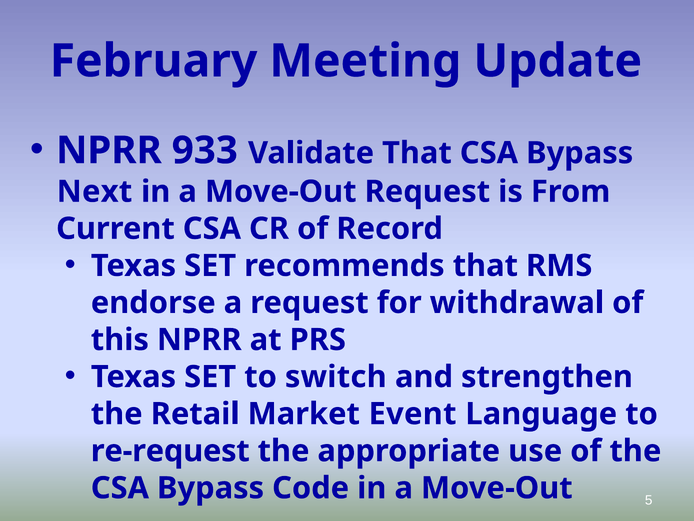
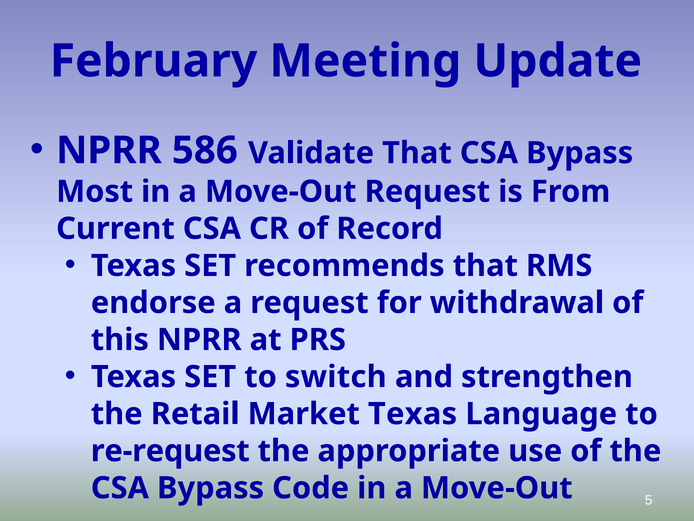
933: 933 -> 586
Next: Next -> Most
Market Event: Event -> Texas
